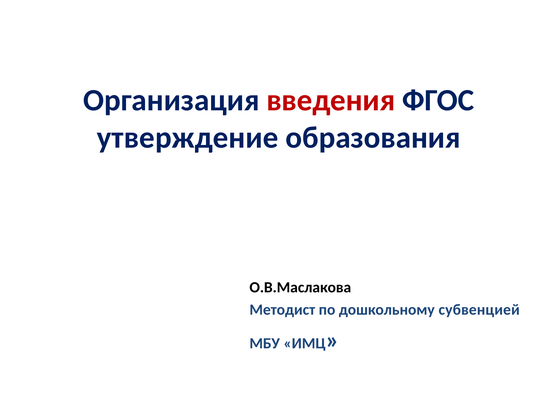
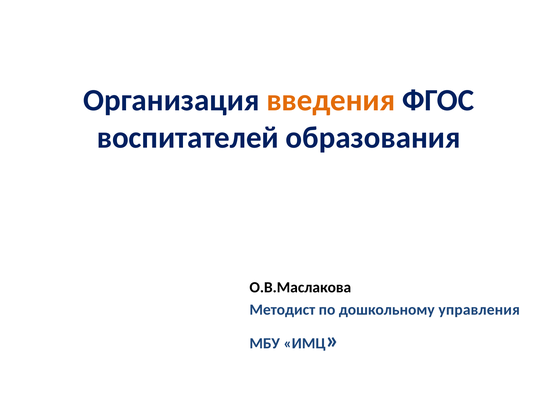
введения colour: red -> orange
утверждение: утверждение -> воспитателей
субвенцией: субвенцией -> управления
